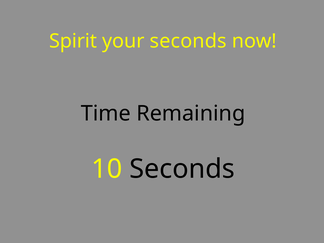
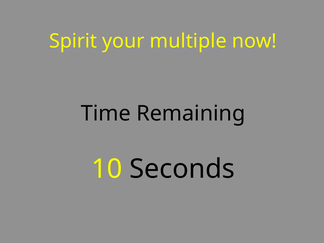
your seconds: seconds -> multiple
